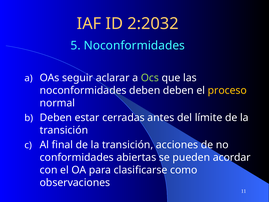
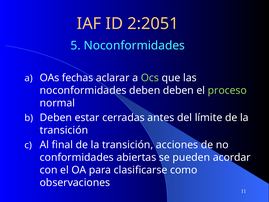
2:2032: 2:2032 -> 2:2051
seguir: seguir -> fechas
proceso colour: yellow -> light green
